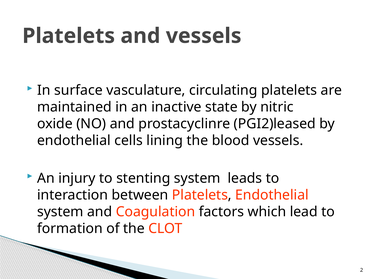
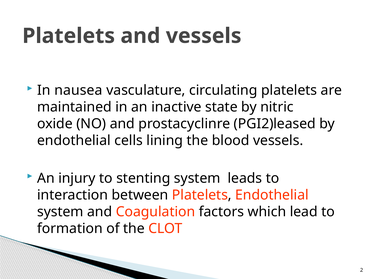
surface: surface -> nausea
